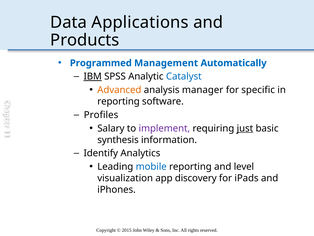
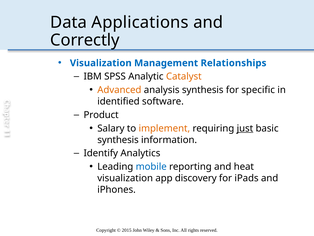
Products: Products -> Correctly
Programmed at (101, 63): Programmed -> Visualization
Automatically: Automatically -> Relationships
IBM underline: present -> none
Catalyst colour: blue -> orange
analysis manager: manager -> synthesis
reporting at (118, 101): reporting -> identified
Profiles: Profiles -> Product
implement colour: purple -> orange
level: level -> heat
